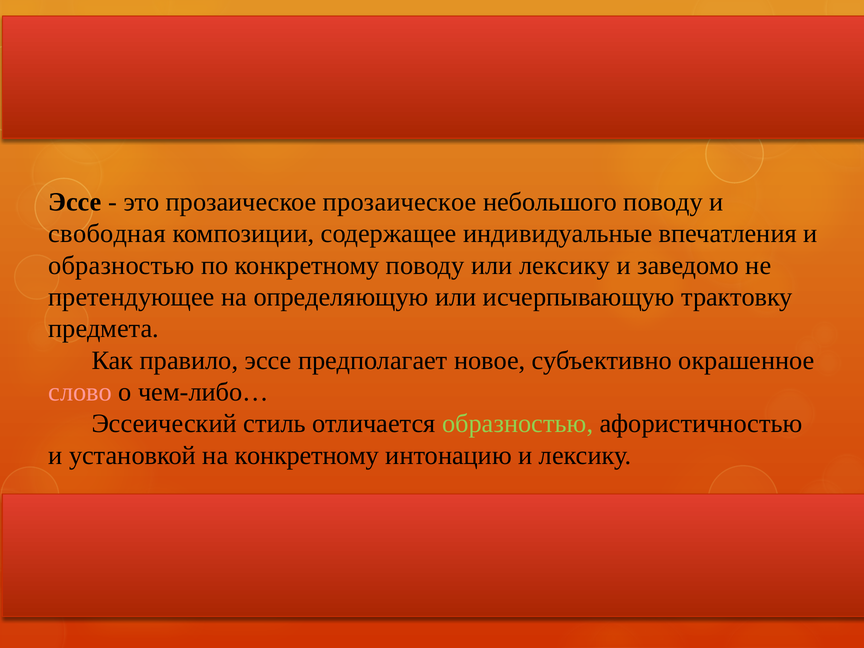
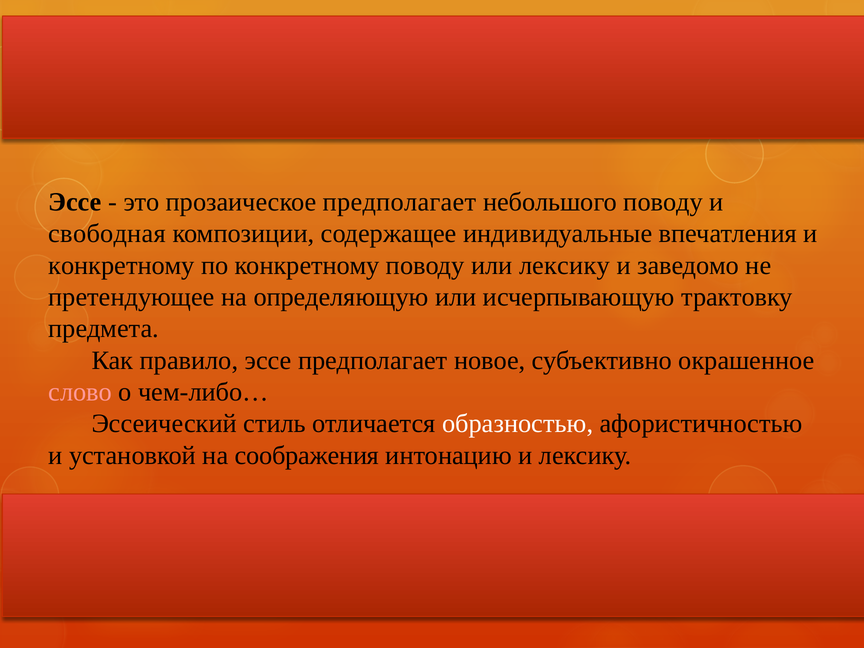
прозаическое прозаическое: прозаическое -> предполагает
образностью at (121, 265): образностью -> конкретному
образностью at (518, 424) colour: light green -> white
на конкретному: конкретному -> соображения
